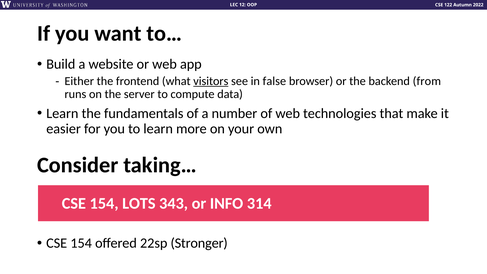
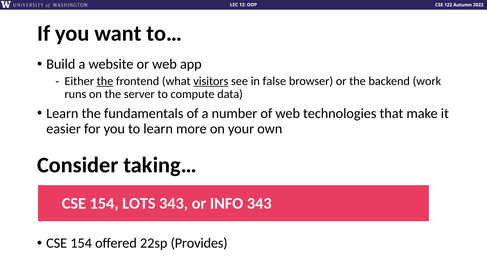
the at (105, 81) underline: none -> present
from: from -> work
INFO 314: 314 -> 343
Stronger: Stronger -> Provides
